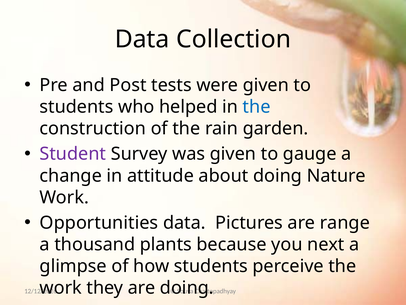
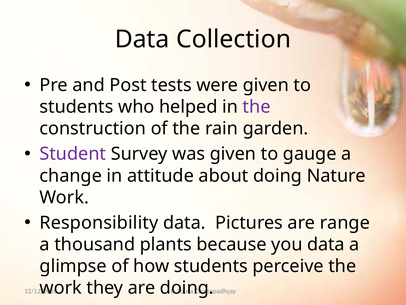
the at (257, 107) colour: blue -> purple
Opportunities: Opportunities -> Responsibility
you next: next -> data
